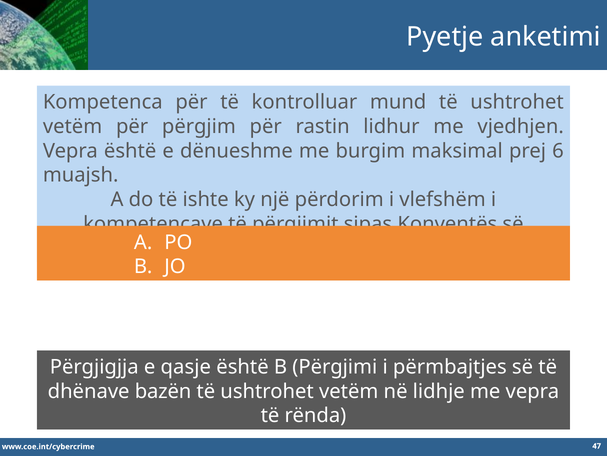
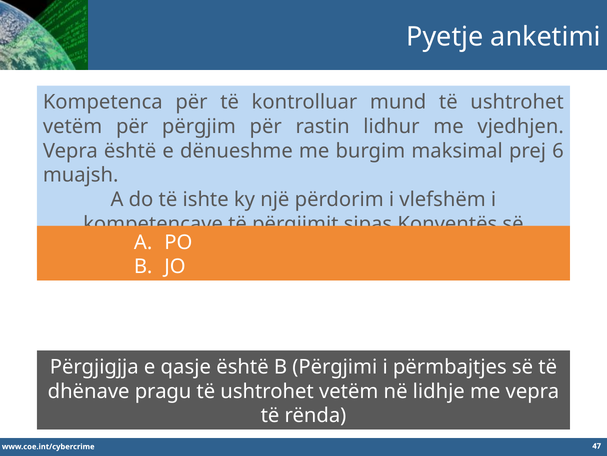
bazën: bazën -> pragu
